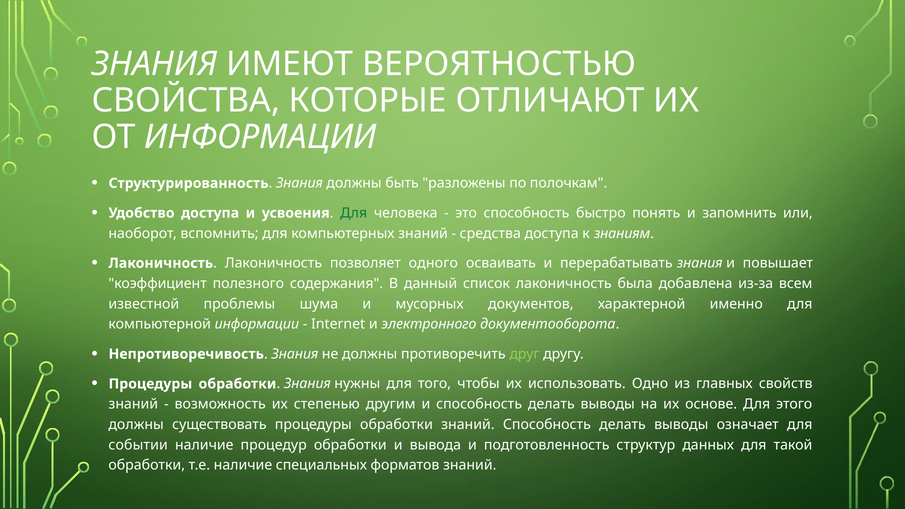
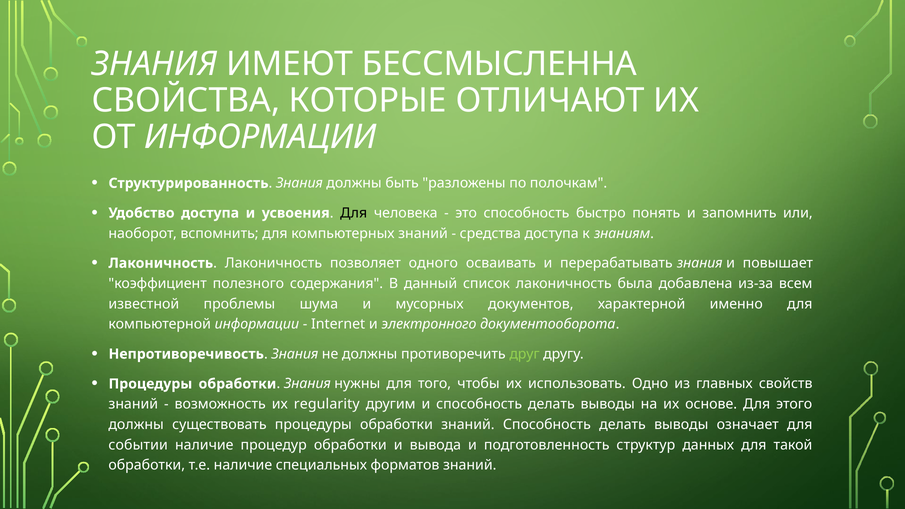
ВЕРОЯТНОСТЬЮ: ВЕРОЯТНОСТЬЮ -> БЕССМЫСЛЕННА
Для at (354, 213) colour: green -> black
степенью: степенью -> regularity
